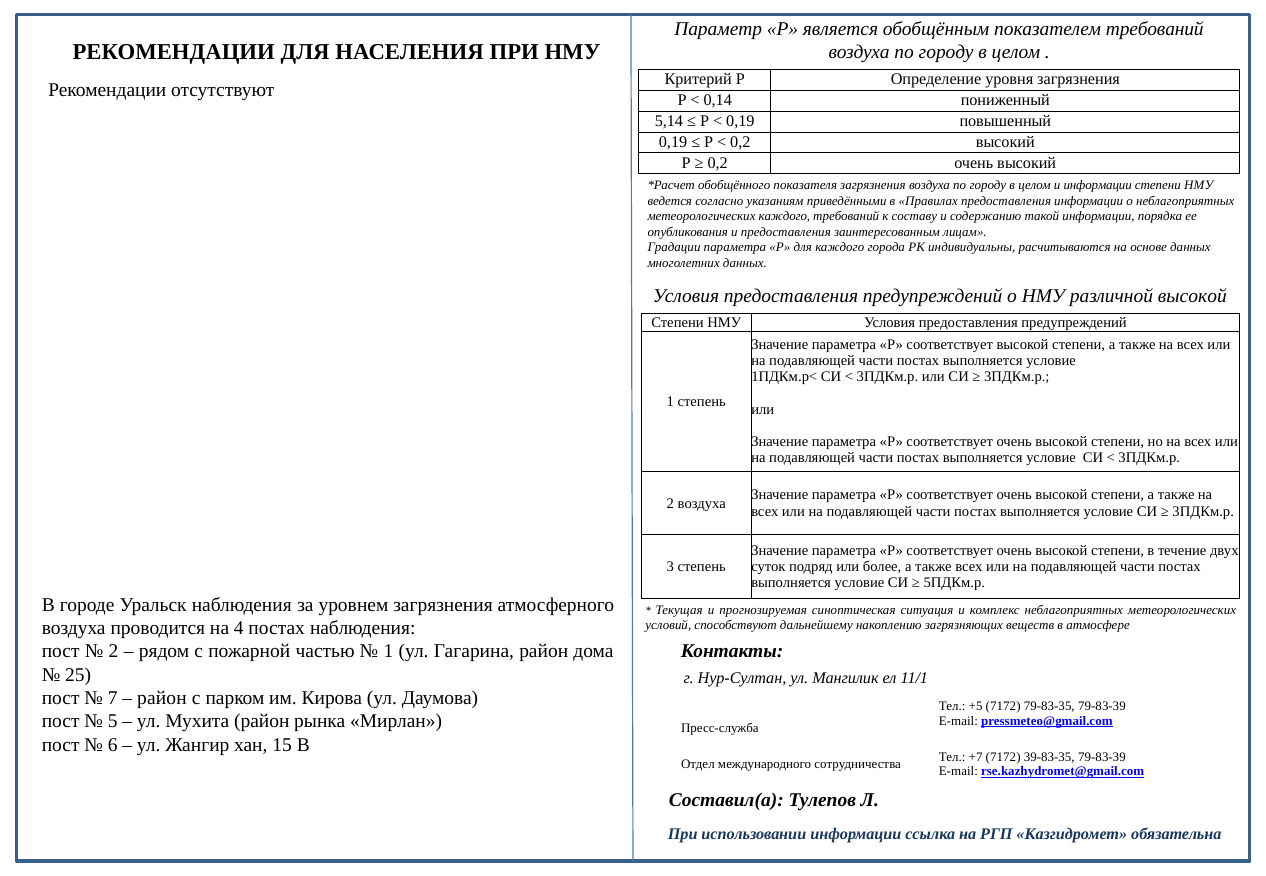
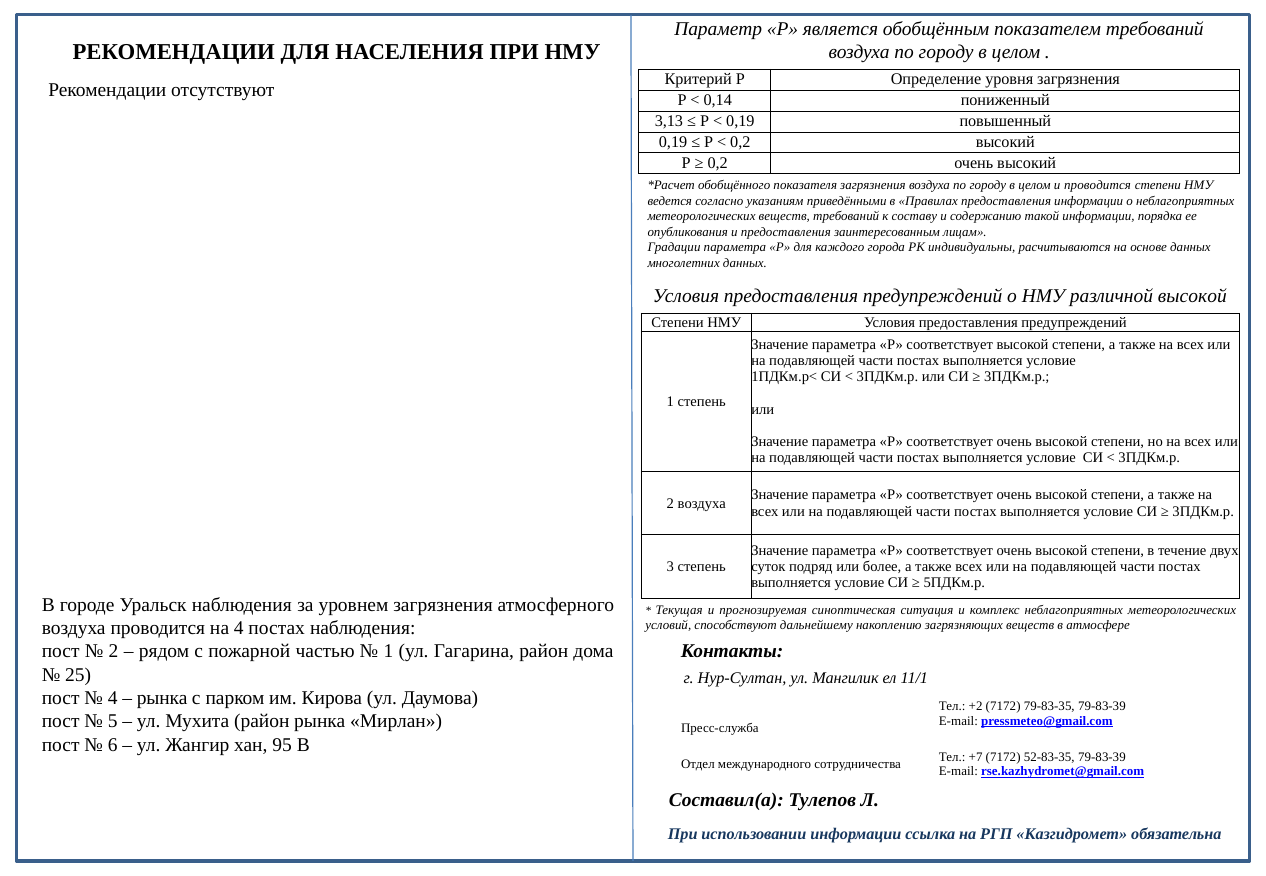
5,14: 5,14 -> 3,13
и информации: информации -> проводится
метеорологических каждого: каждого -> веществ
7 at (113, 699): 7 -> 4
район at (162, 699): район -> рынка
+5: +5 -> +2
15: 15 -> 95
39-83-35: 39-83-35 -> 52-83-35
